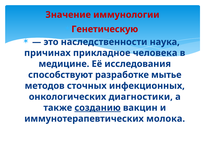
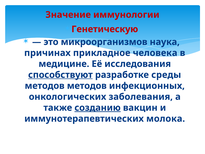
наследственности: наследственности -> микроорганизмов
способствуют underline: none -> present
мытье: мытье -> среды
методов сточных: сточных -> методов
диагностики: диагностики -> заболевания
